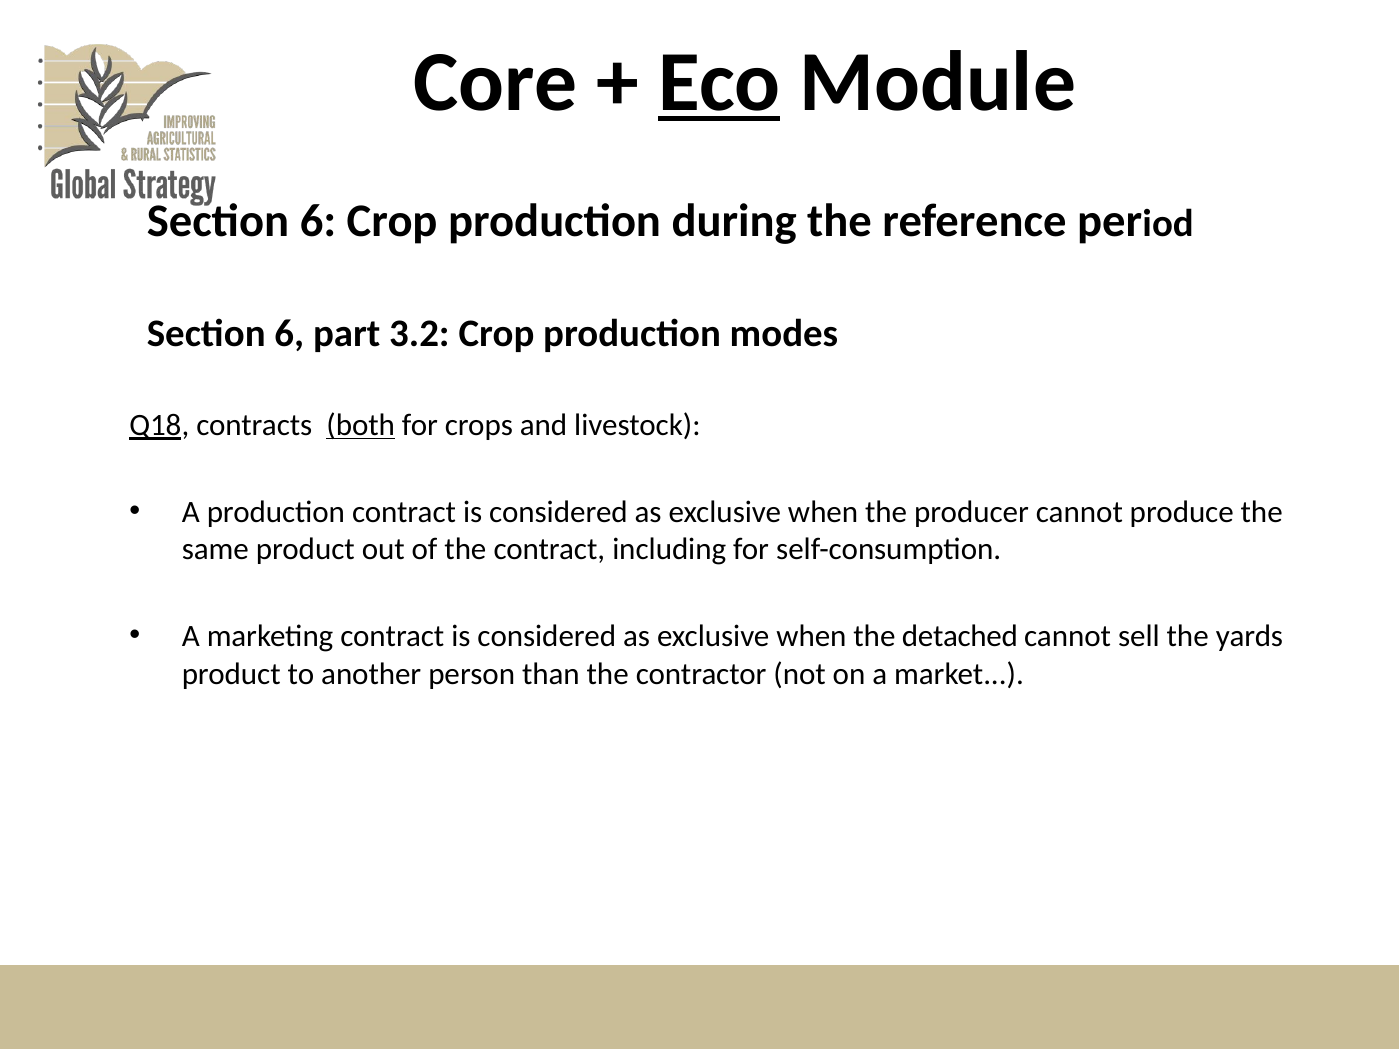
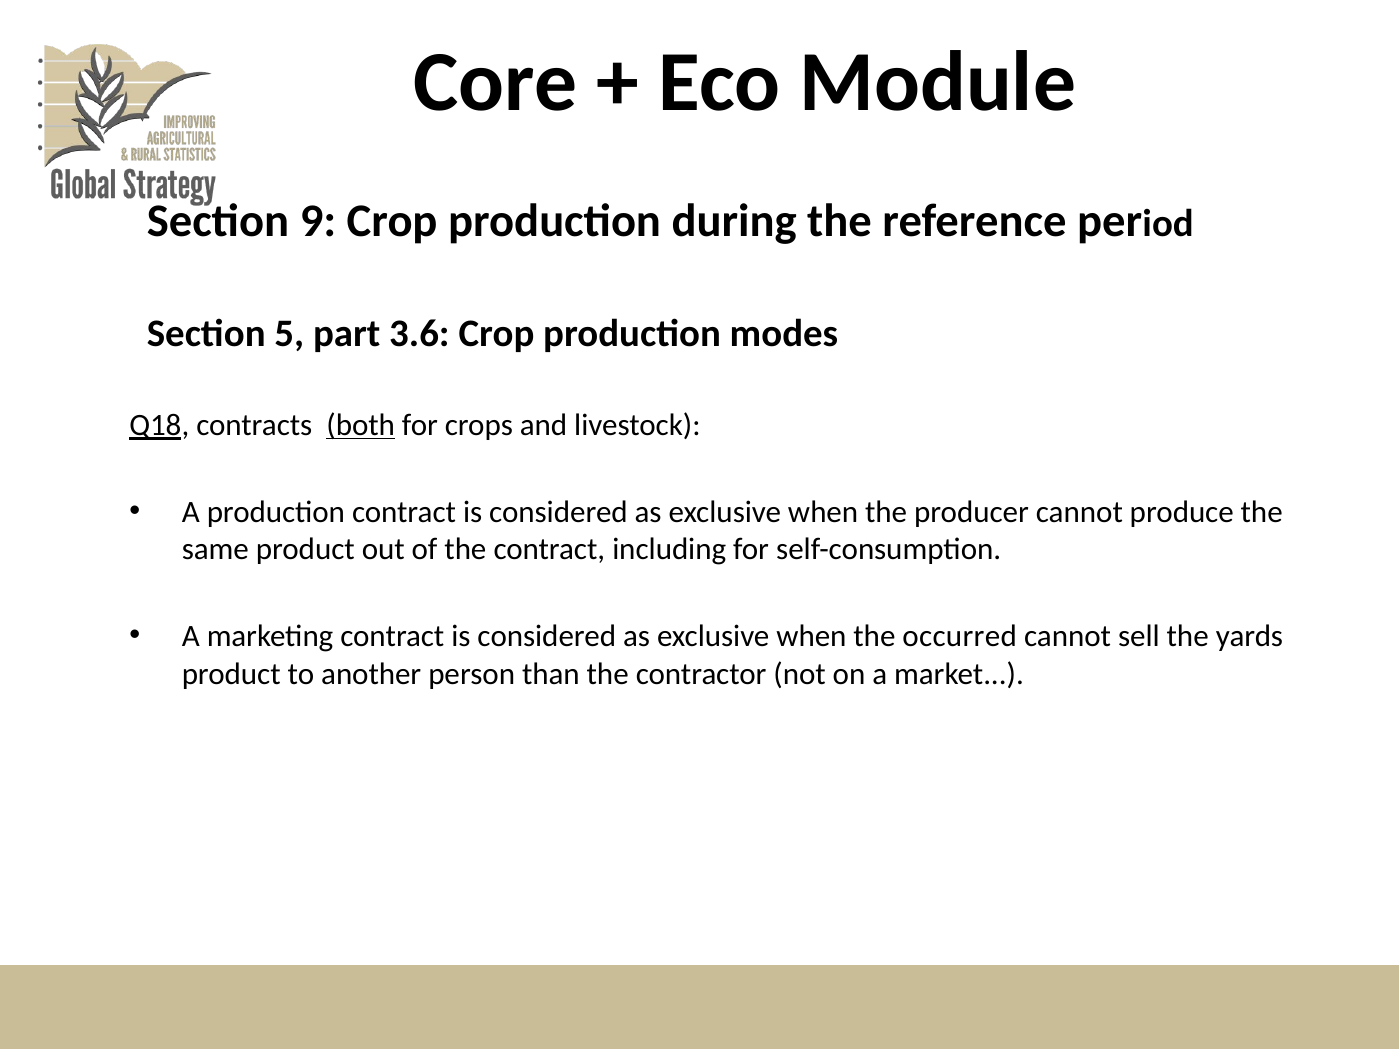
Eco underline: present -> none
6 at (318, 221): 6 -> 9
6 at (289, 334): 6 -> 5
3.2: 3.2 -> 3.6
detached: detached -> occurred
